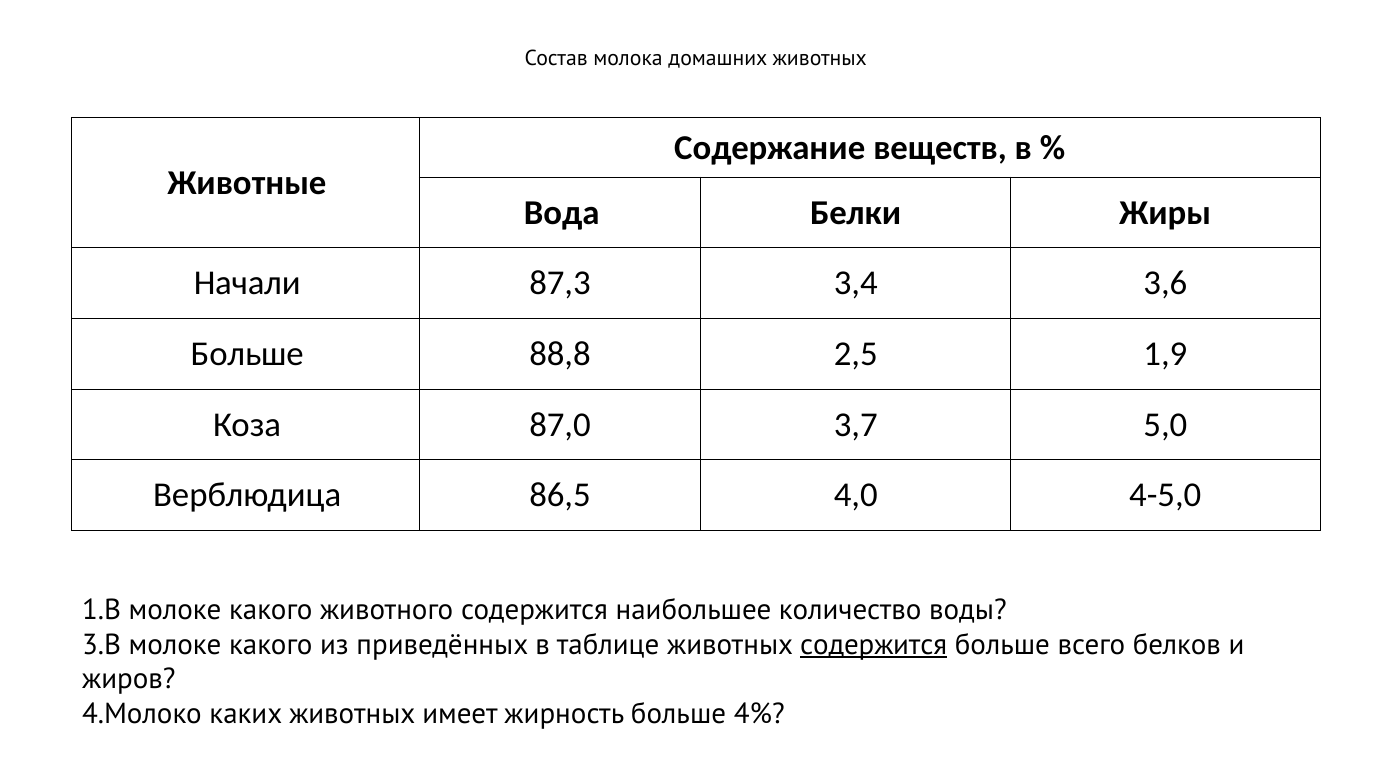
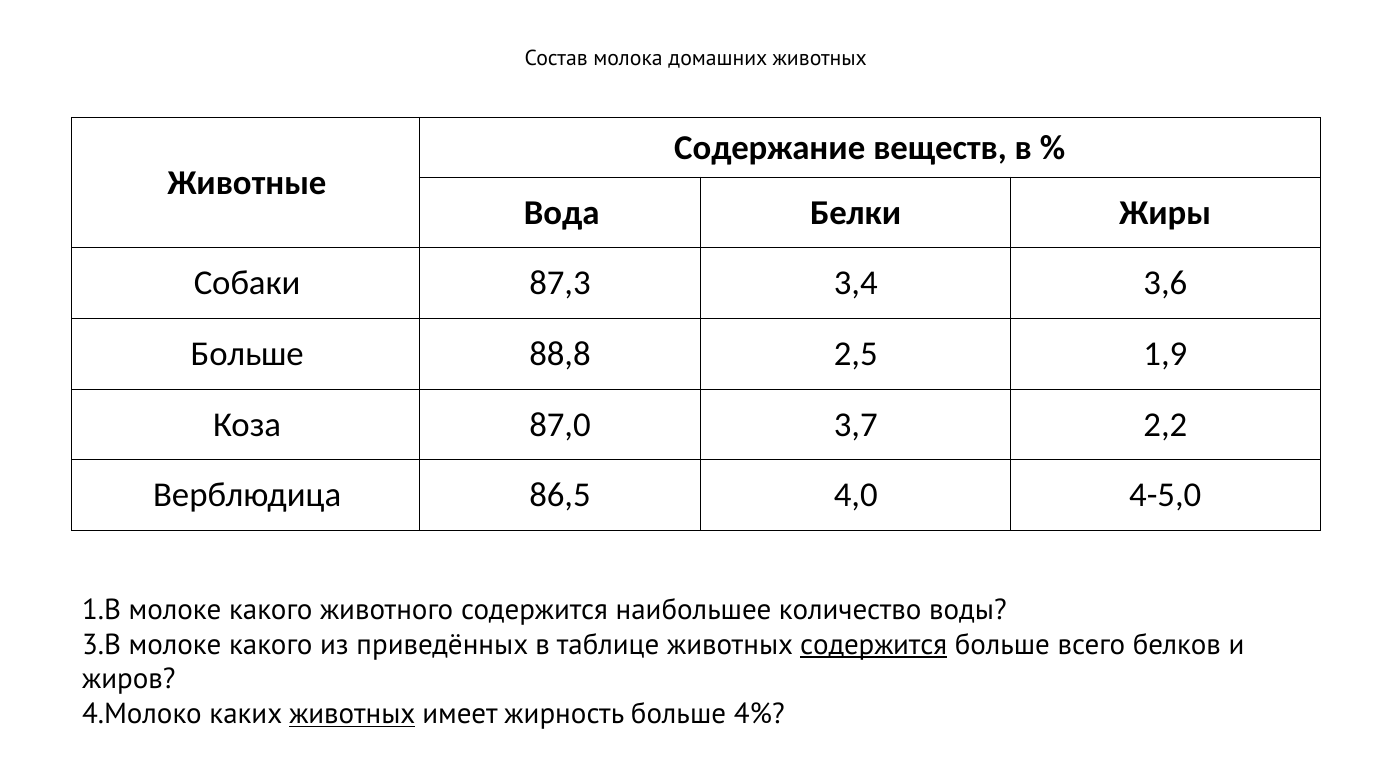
Начали: Начали -> Собаки
5,0: 5,0 -> 2,2
животных at (352, 714) underline: none -> present
